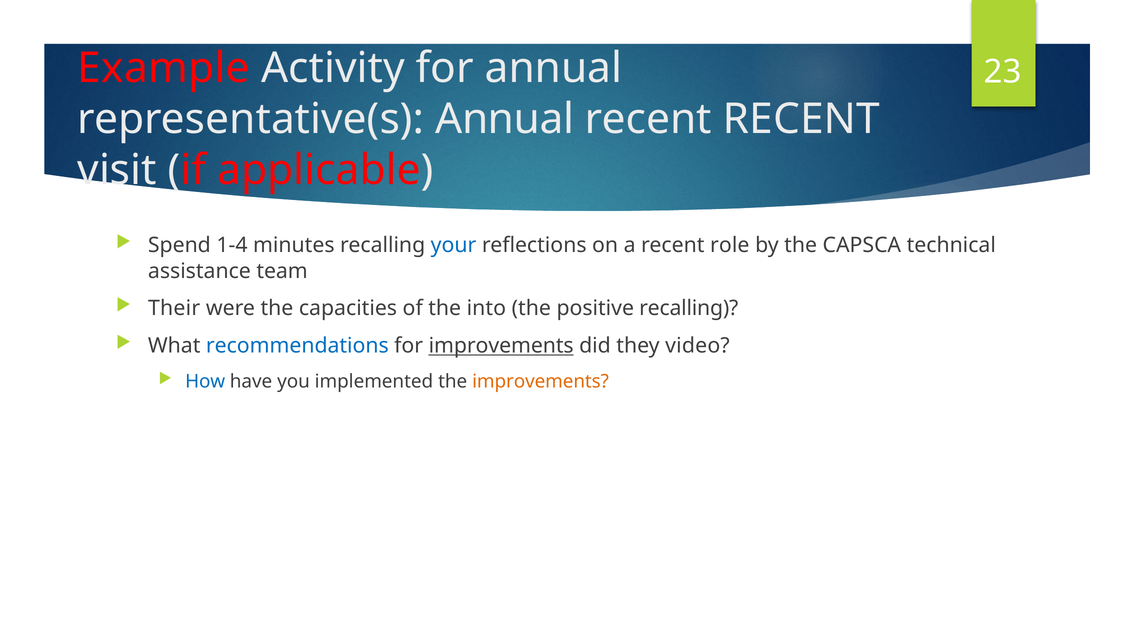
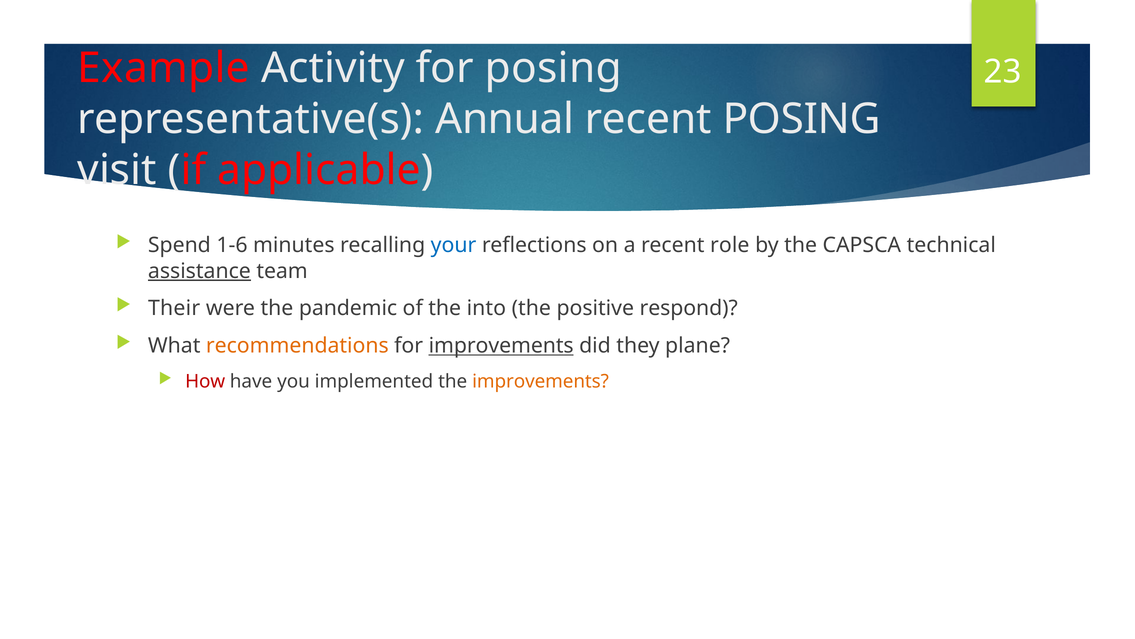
for annual: annual -> posing
recent RECENT: RECENT -> POSING
1-4: 1-4 -> 1-6
assistance underline: none -> present
capacities: capacities -> pandemic
positive recalling: recalling -> respond
recommendations colour: blue -> orange
video: video -> plane
How colour: blue -> red
